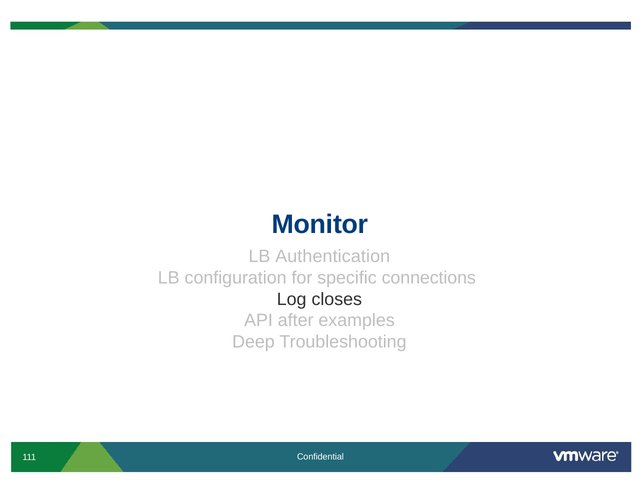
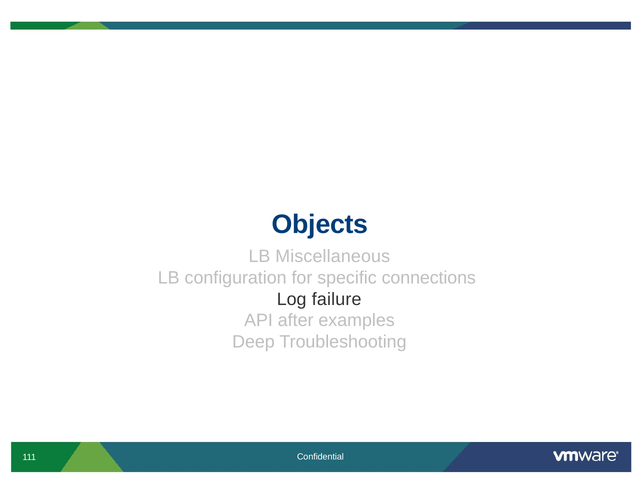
Monitor: Monitor -> Objects
Authentication: Authentication -> Miscellaneous
closes: closes -> failure
